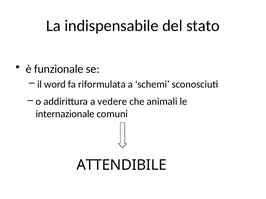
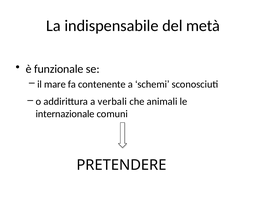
stato: stato -> metà
word: word -> mare
riformulata: riformulata -> contenente
vedere: vedere -> verbali
ATTENDIBILE: ATTENDIBILE -> PRETENDERE
